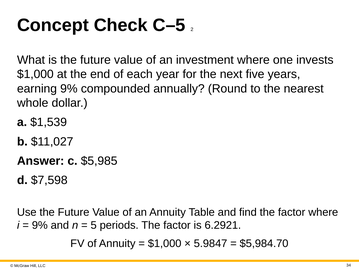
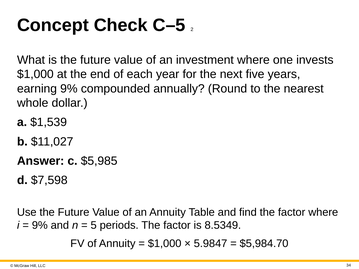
6.2921: 6.2921 -> 8.5349
